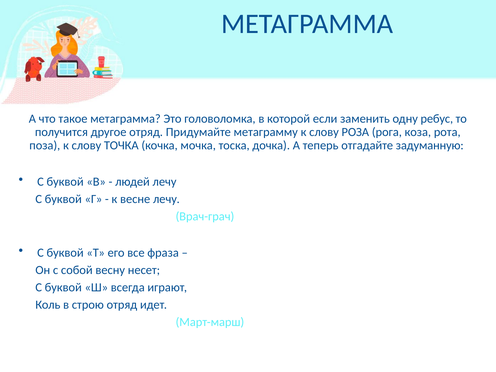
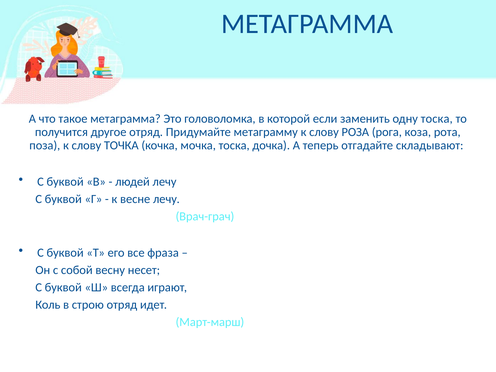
одну ребус: ребус -> тоска
задуманную: задуманную -> складывают
